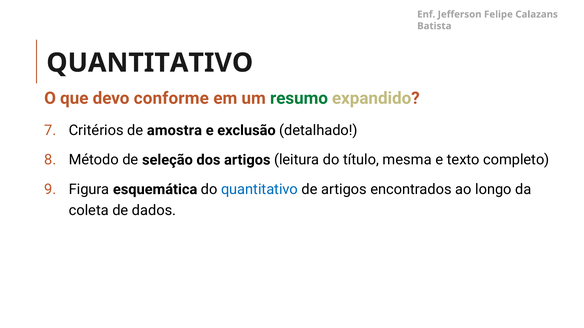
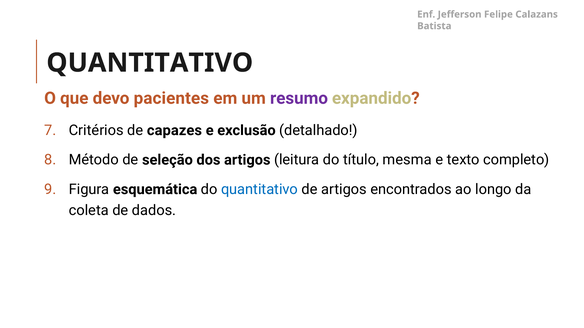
conforme: conforme -> pacientes
resumo colour: green -> purple
amostra: amostra -> capazes
